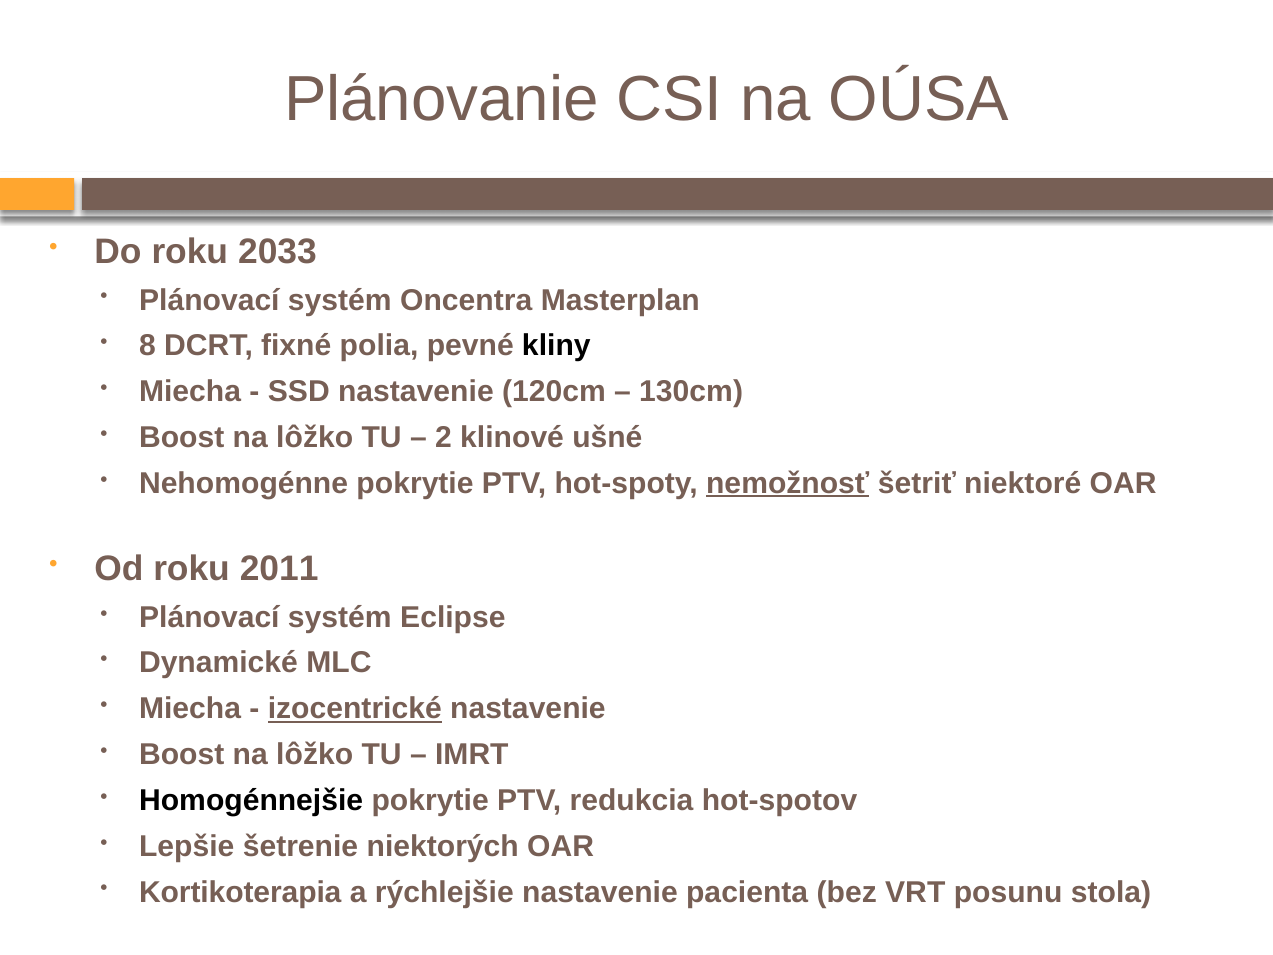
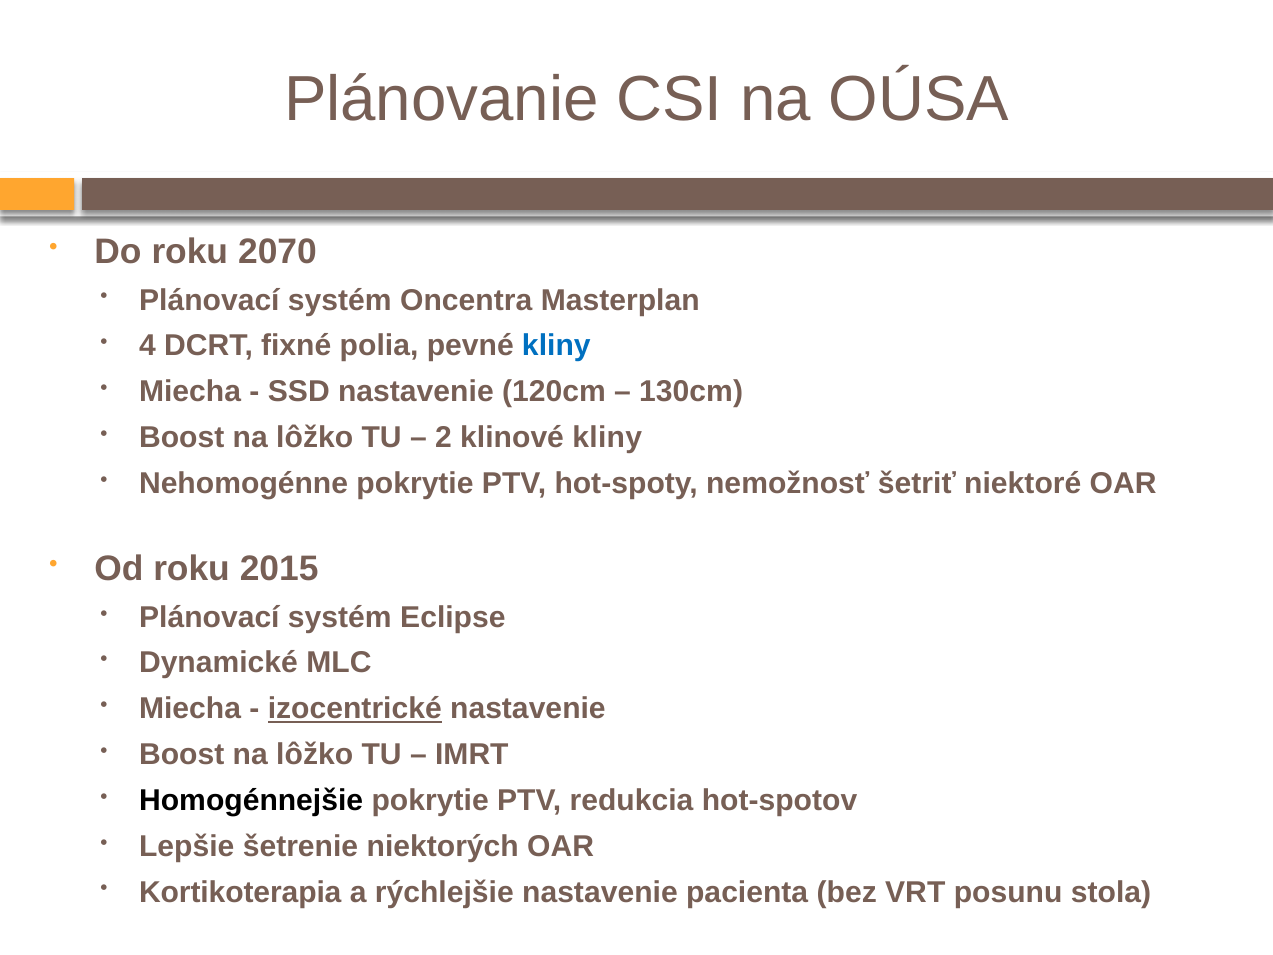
2033: 2033 -> 2070
8: 8 -> 4
kliny at (556, 346) colour: black -> blue
klinové ušné: ušné -> kliny
nemožnosť underline: present -> none
2011: 2011 -> 2015
